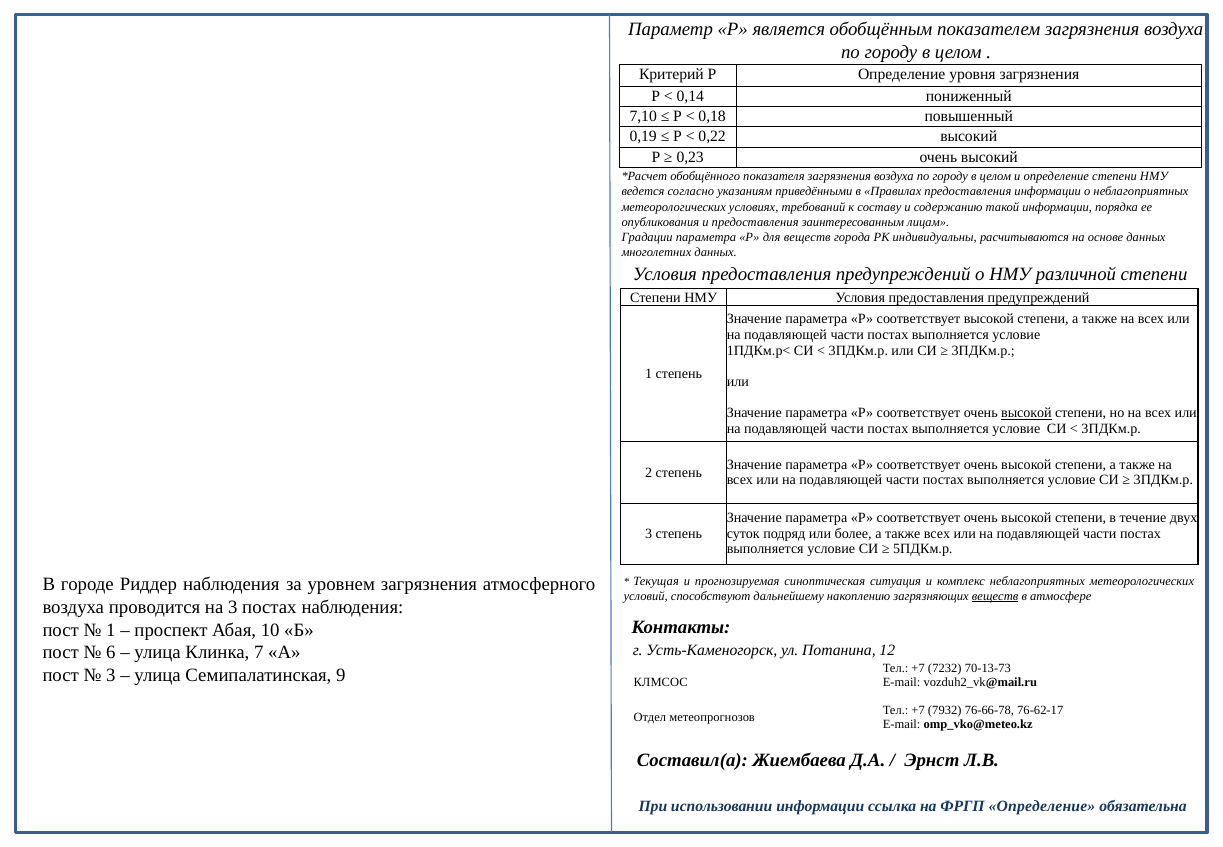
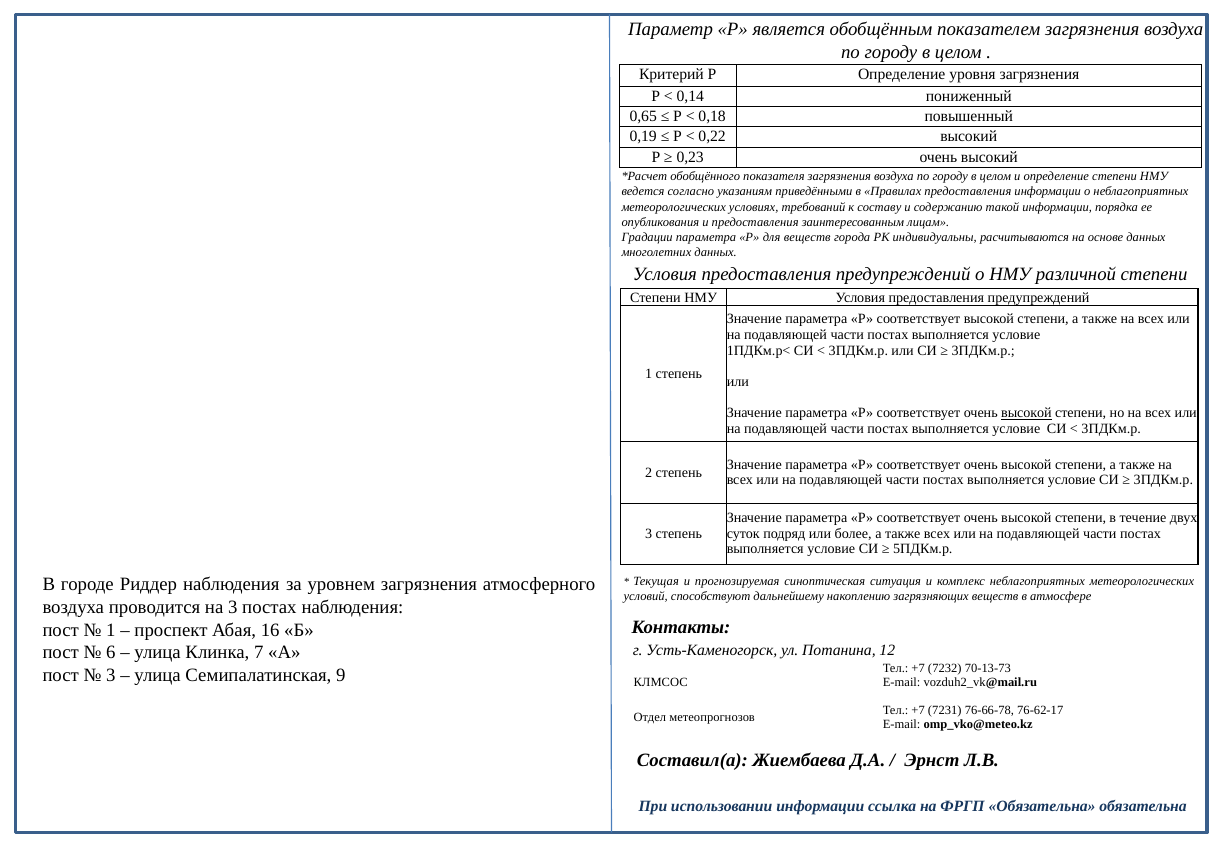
7,10: 7,10 -> 0,65
веществ at (995, 596) underline: present -> none
10: 10 -> 16
7932: 7932 -> 7231
ФРГП Определение: Определение -> Обязательна
